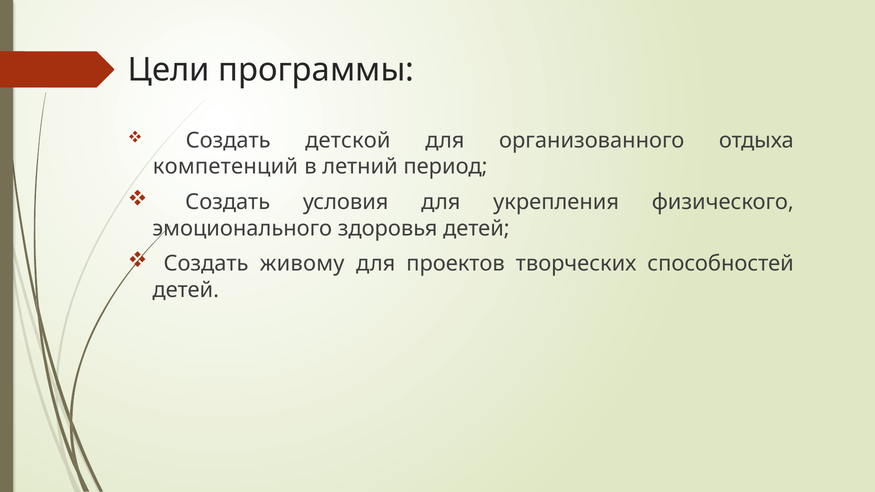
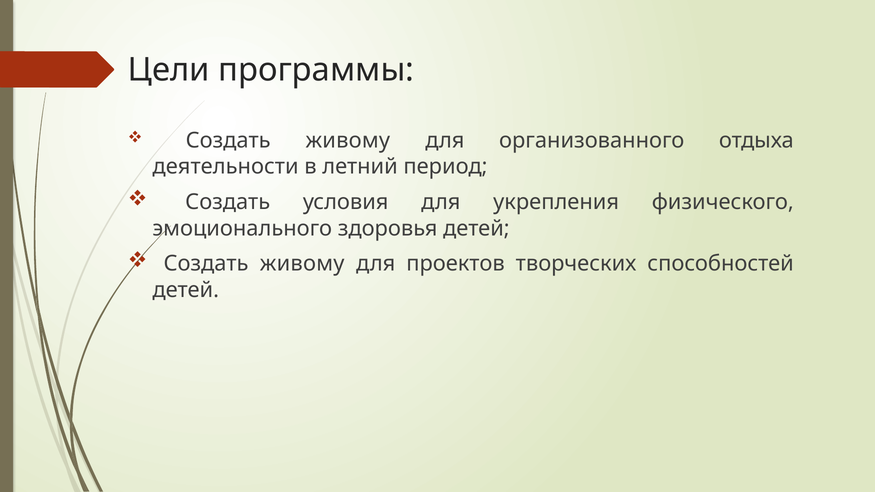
детской at (348, 141): детской -> живому
компетенций: компетенций -> деятельности
